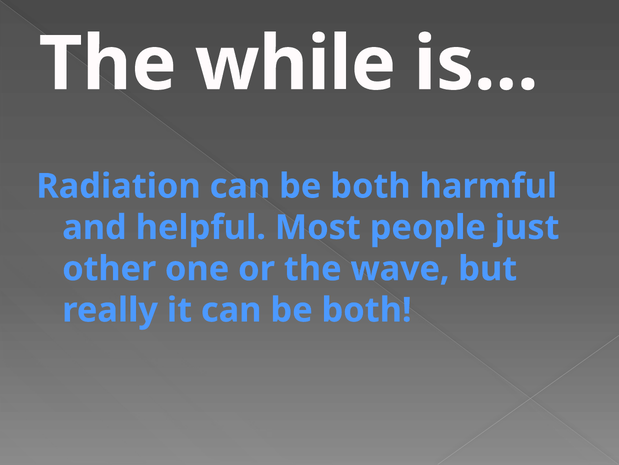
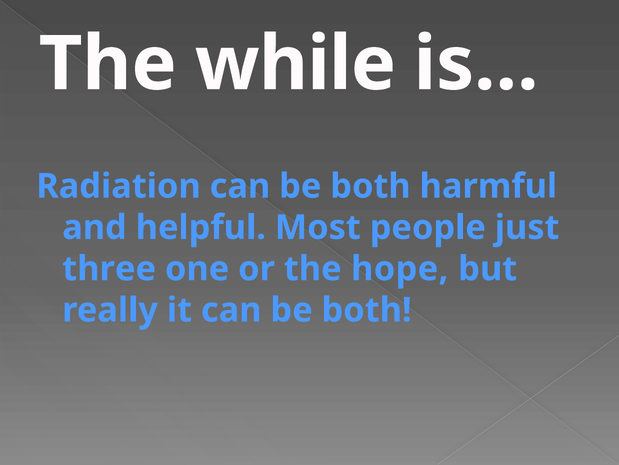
other: other -> three
wave: wave -> hope
